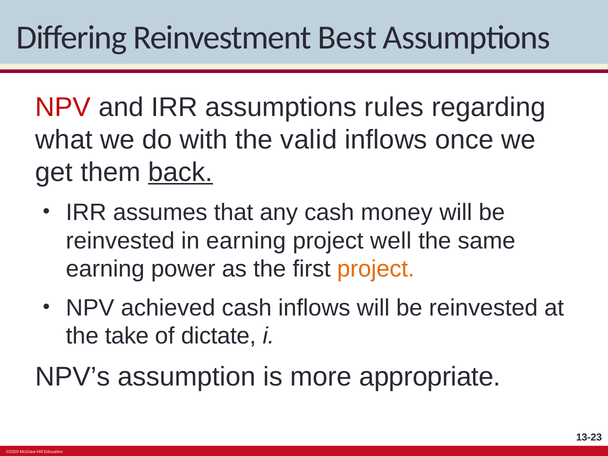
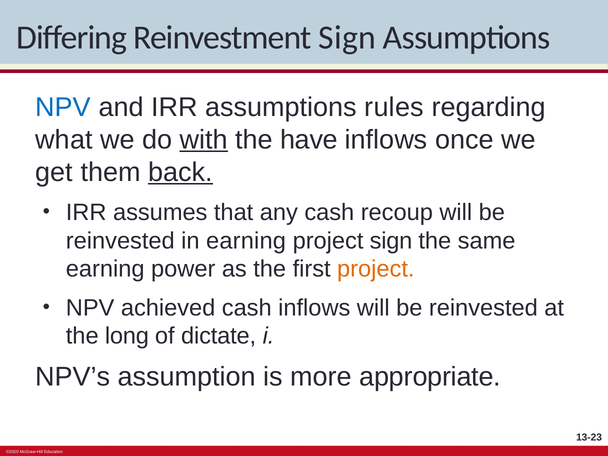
Reinvestment Best: Best -> Sign
NPV at (63, 107) colour: red -> blue
with underline: none -> present
valid: valid -> have
money: money -> recoup
project well: well -> sign
take: take -> long
